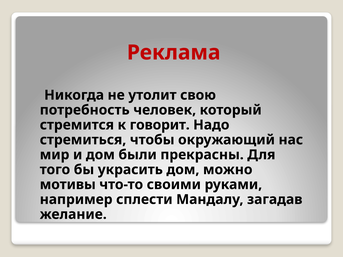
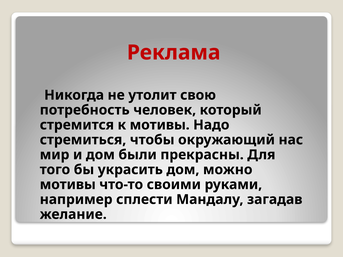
к говорит: говорит -> мотивы
